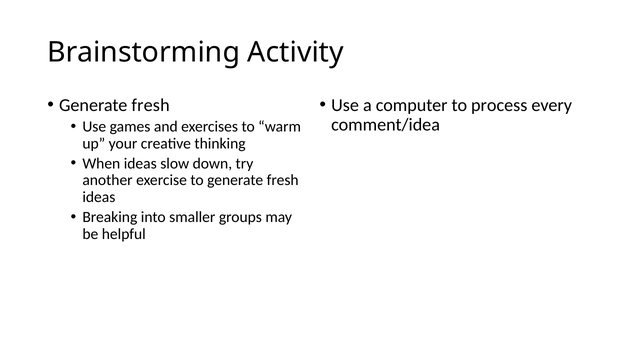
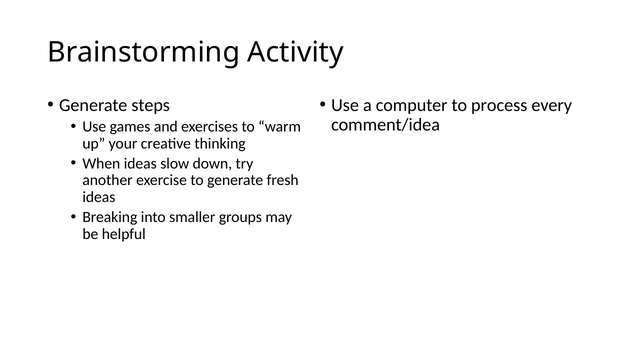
fresh at (151, 105): fresh -> steps
